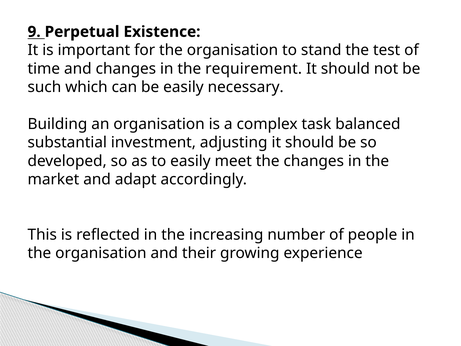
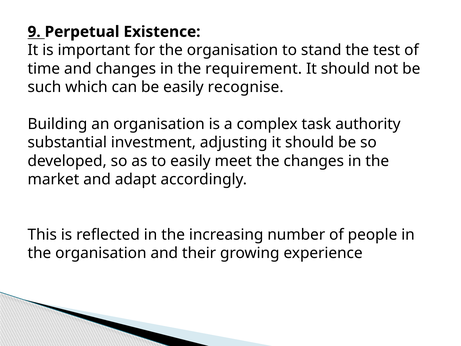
necessary: necessary -> recognise
balanced: balanced -> authority
